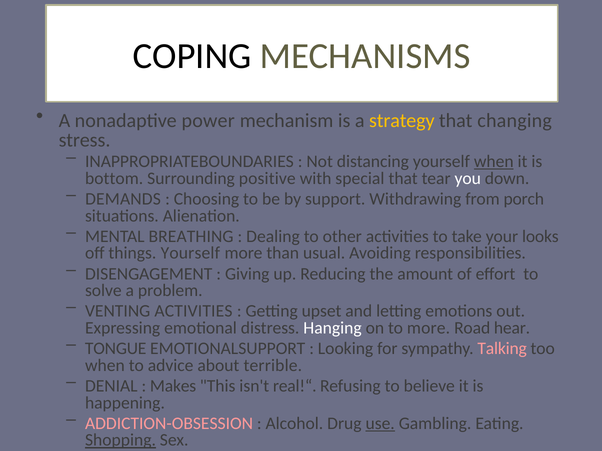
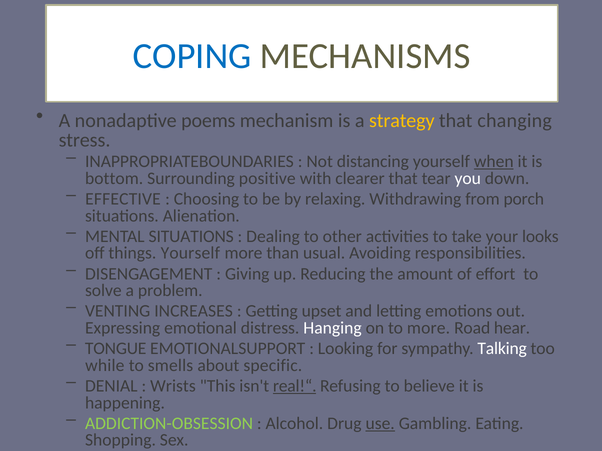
COPING colour: black -> blue
power: power -> poems
special: special -> clearer
DEMANDS: DEMANDS -> EFFECTIVE
support: support -> relaxing
MENTAL BREATHING: BREATHING -> SITUATIONS
VENTING ACTIVITIES: ACTIVITIES -> INCREASES
Talking colour: pink -> white
when at (105, 366): when -> while
advice: advice -> smells
terrible: terrible -> specific
Makes: Makes -> Wrists
real!“ underline: none -> present
ADDICTION-OBSESSION colour: pink -> light green
Shopping underline: present -> none
